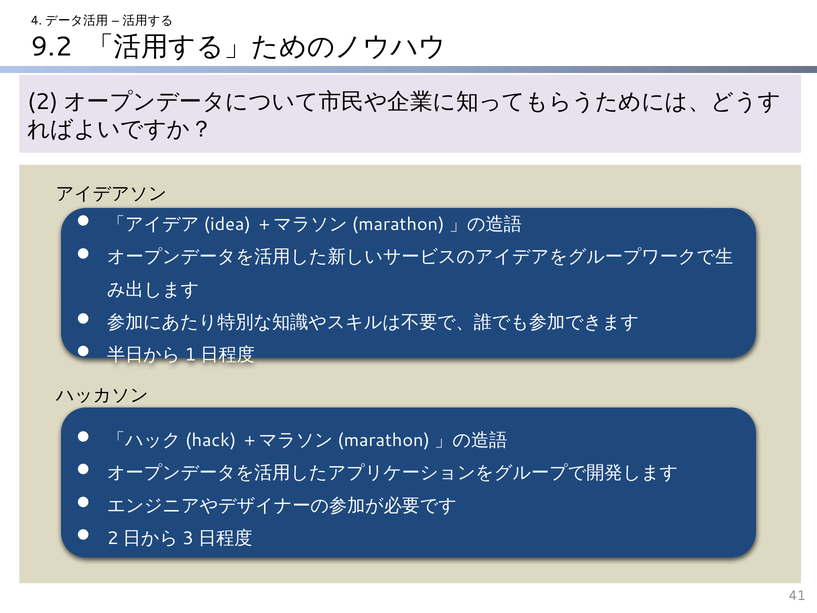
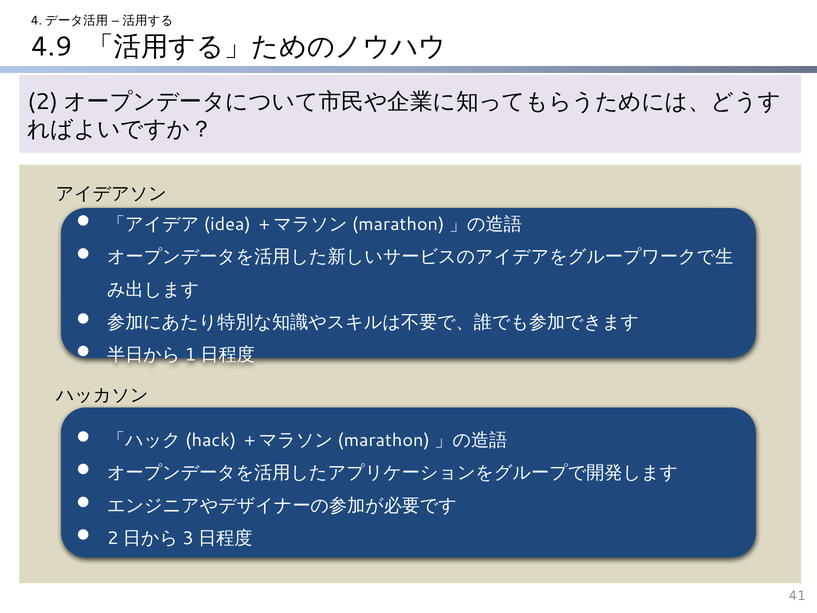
9.2: 9.2 -> 4.9
